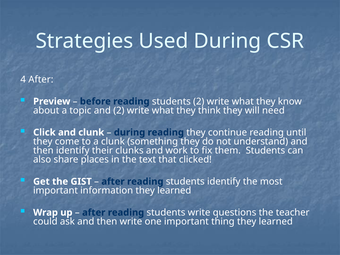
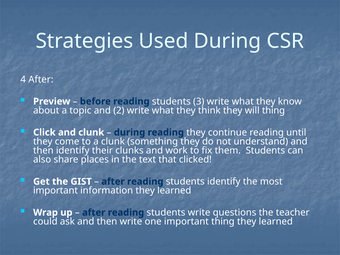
students 2: 2 -> 3
will need: need -> thing
